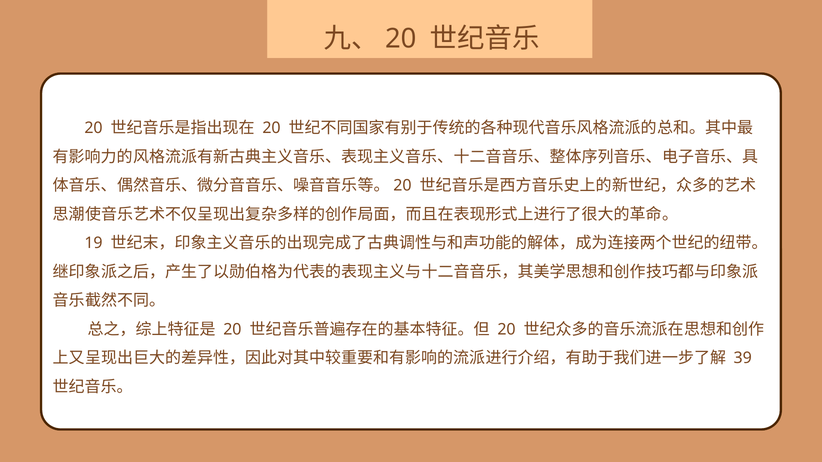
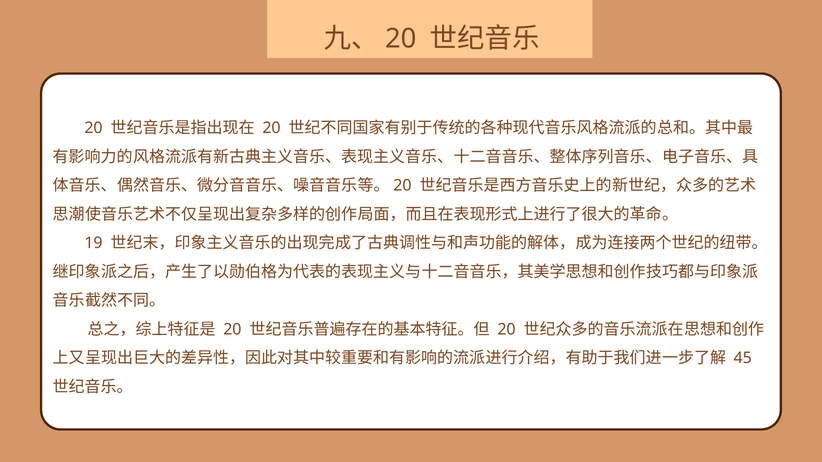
39: 39 -> 45
